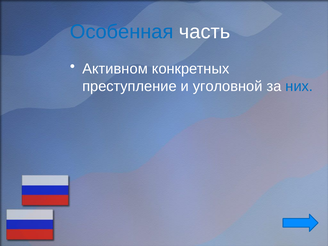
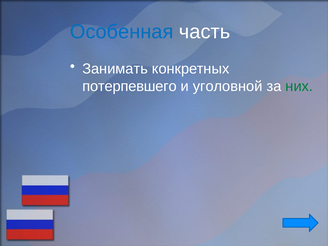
Активном: Активном -> Занимать
преступление: преступление -> потерпевшего
них colour: blue -> green
